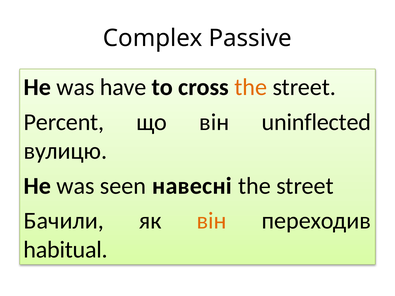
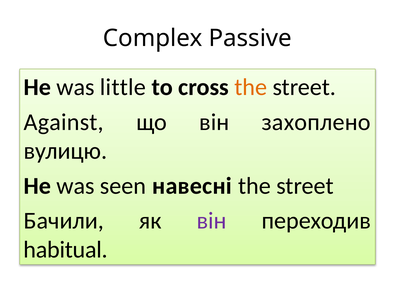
have: have -> little
Percent: Percent -> Against
uninflected: uninflected -> захоплено
він at (212, 221) colour: orange -> purple
